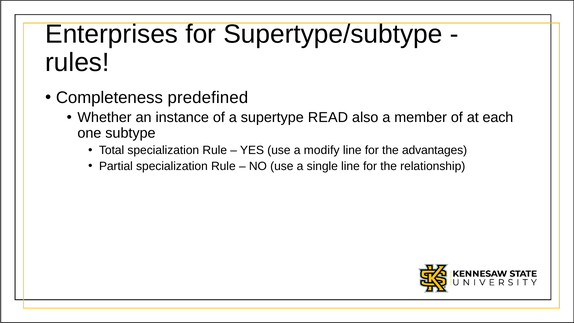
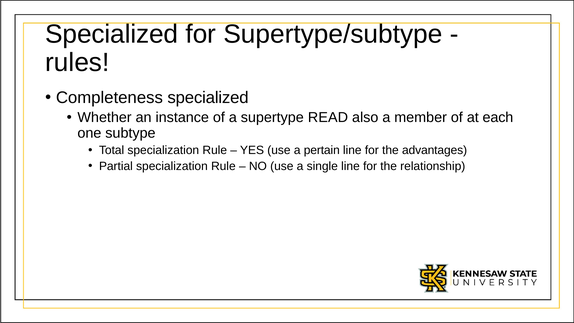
Enterprises at (112, 34): Enterprises -> Specialized
Completeness predefined: predefined -> specialized
modify: modify -> pertain
